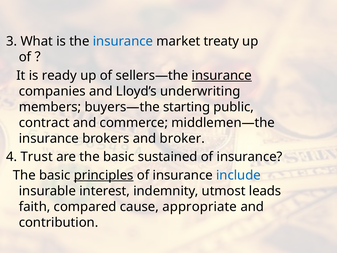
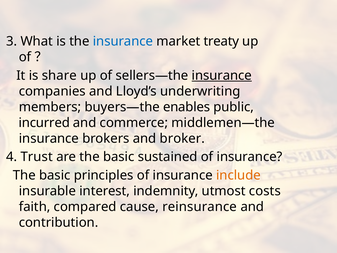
ready: ready -> share
starting: starting -> enables
contract: contract -> incurred
principles underline: present -> none
include colour: blue -> orange
leads: leads -> costs
appropriate: appropriate -> reinsurance
